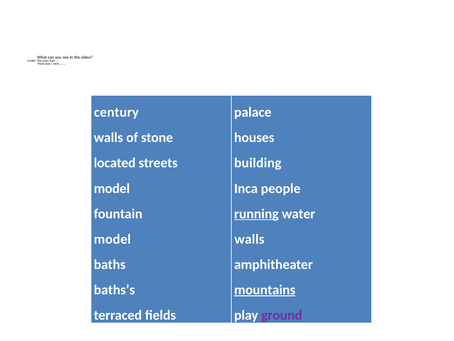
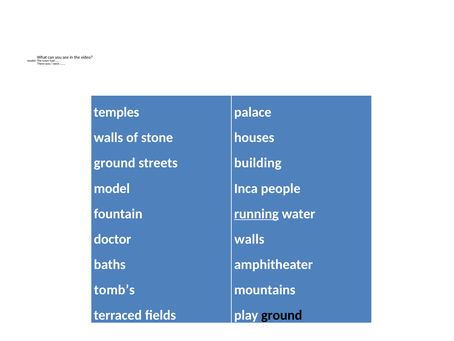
century: century -> temples
located at (115, 163): located -> ground
model at (112, 239): model -> doctor
baths’s: baths’s -> tomb’s
mountains underline: present -> none
ground at (282, 315) colour: purple -> black
